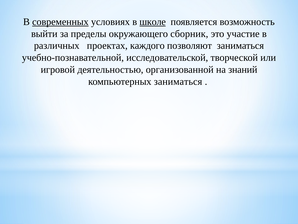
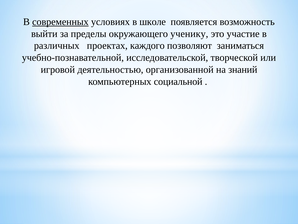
школе underline: present -> none
сборник: сборник -> ученику
компьютерных заниматься: заниматься -> социальной
